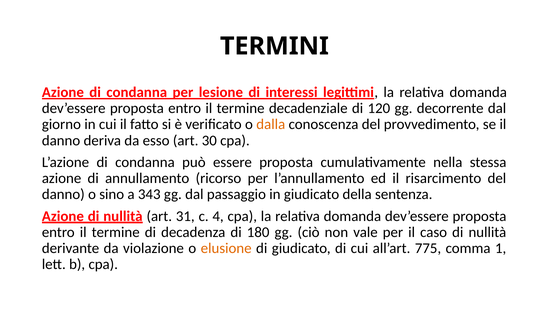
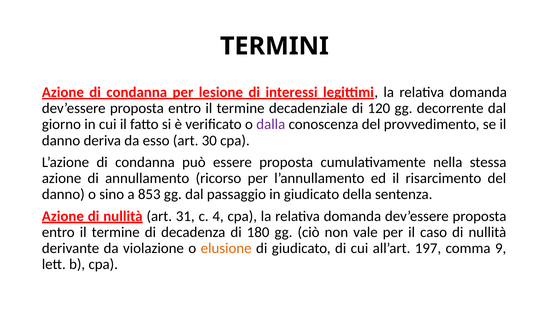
dalla colour: orange -> purple
343: 343 -> 853
775: 775 -> 197
1: 1 -> 9
